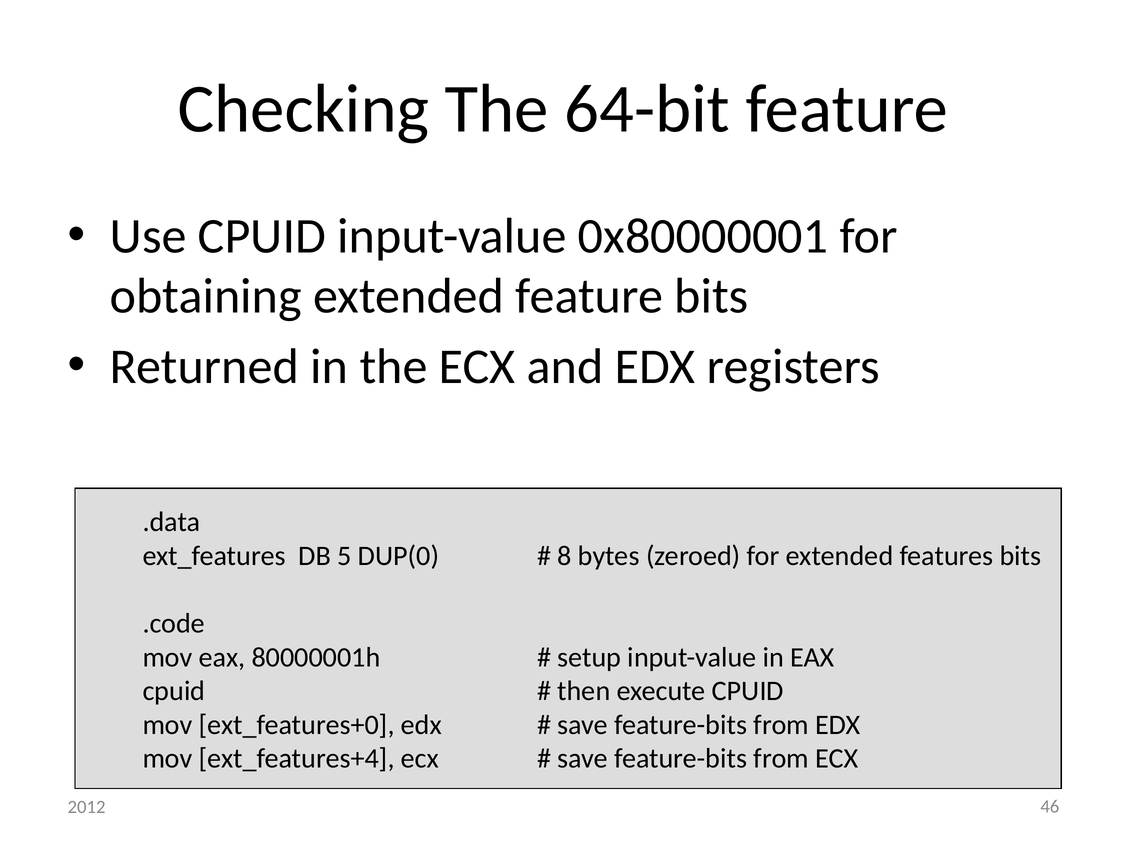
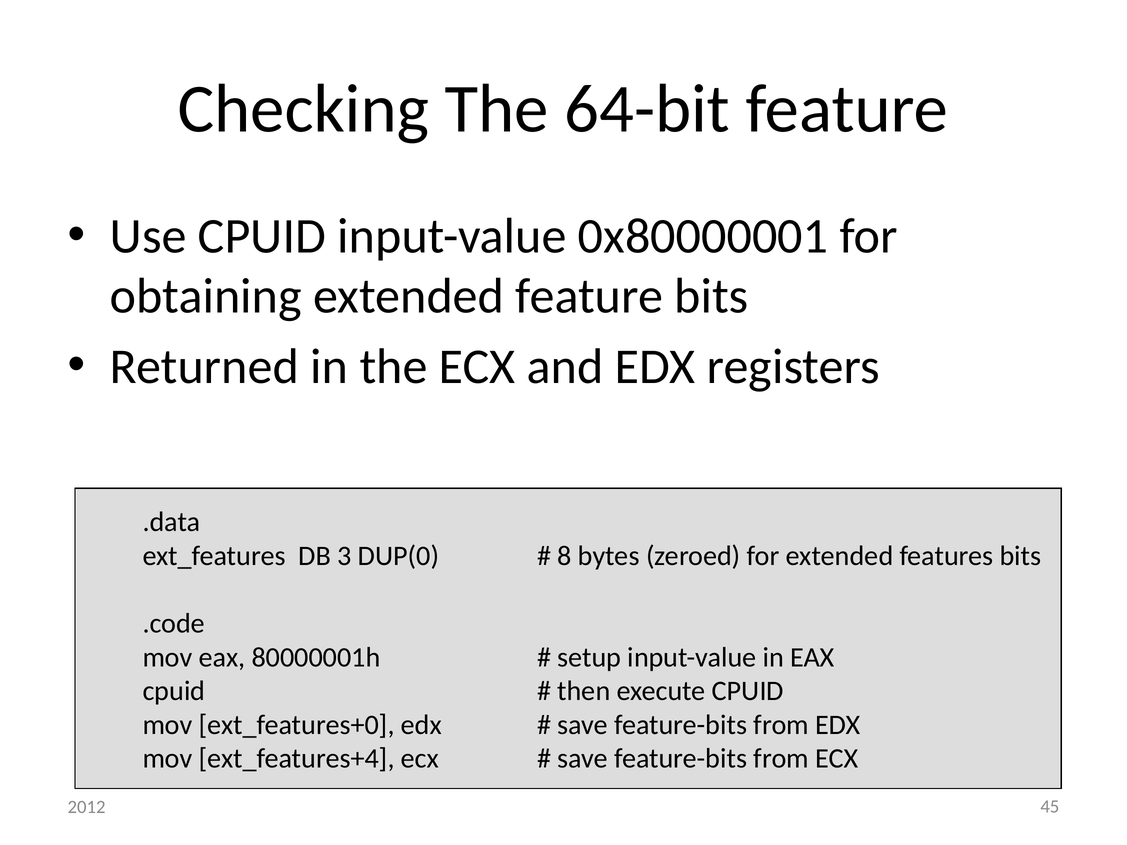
5: 5 -> 3
46: 46 -> 45
